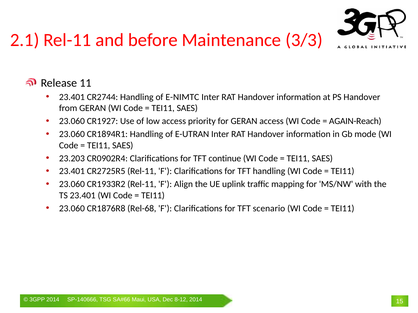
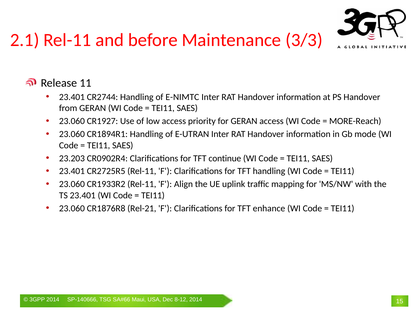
AGAIN-Reach: AGAIN-Reach -> MORE-Reach
Rel-68: Rel-68 -> Rel-21
scenario: scenario -> enhance
